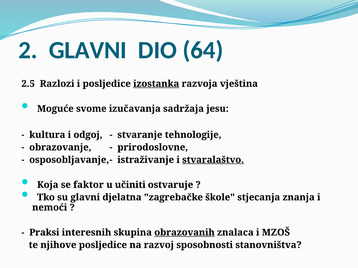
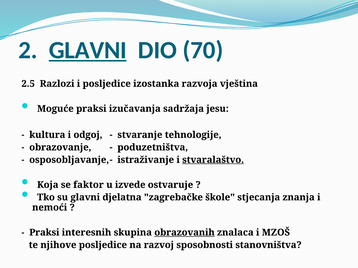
GLAVNI at (88, 50) underline: none -> present
64: 64 -> 70
izostanka underline: present -> none
Moguće svome: svome -> praksi
prirodoslovne: prirodoslovne -> poduzetništva
učiniti: učiniti -> izvede
